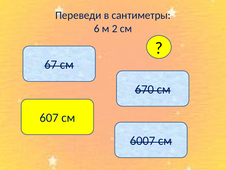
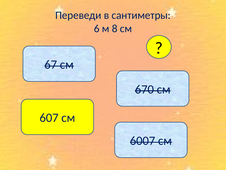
2: 2 -> 8
